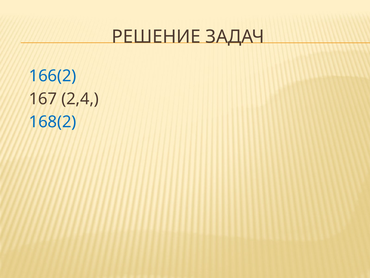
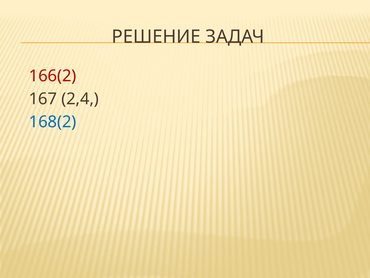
166(2 colour: blue -> red
